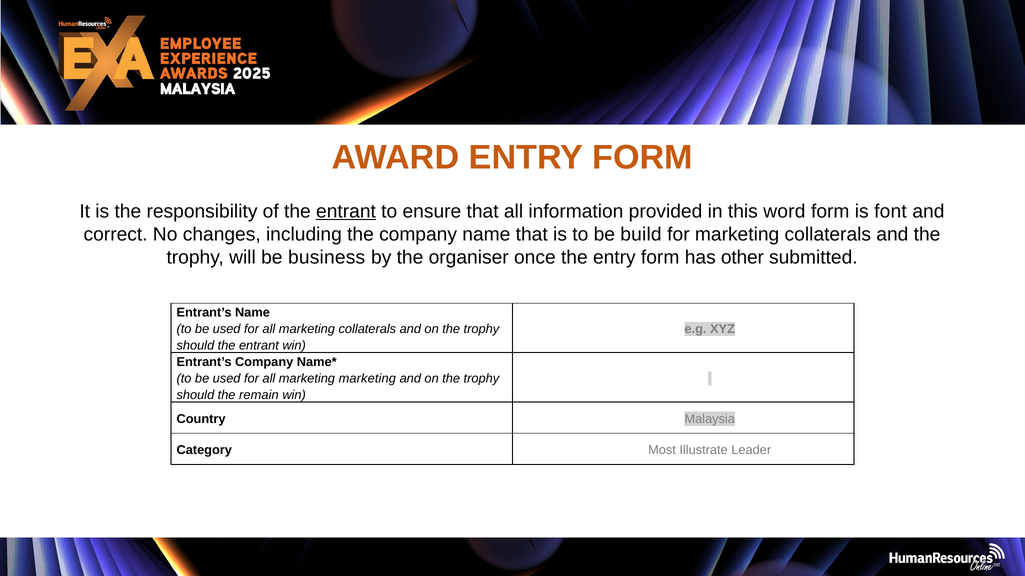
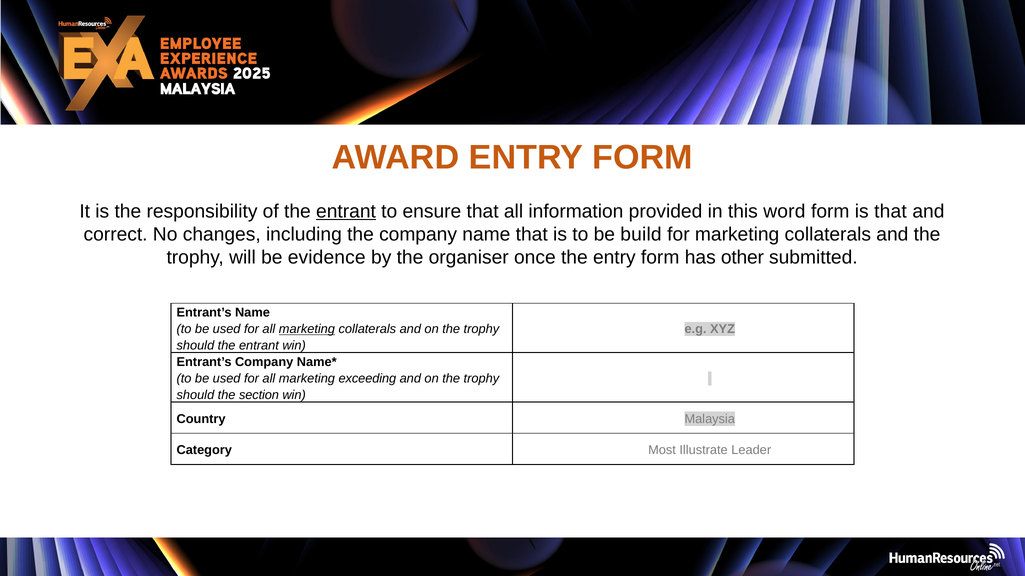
is font: font -> that
business: business -> evidence
marketing at (307, 330) underline: none -> present
marketing marketing: marketing -> exceeding
remain: remain -> section
